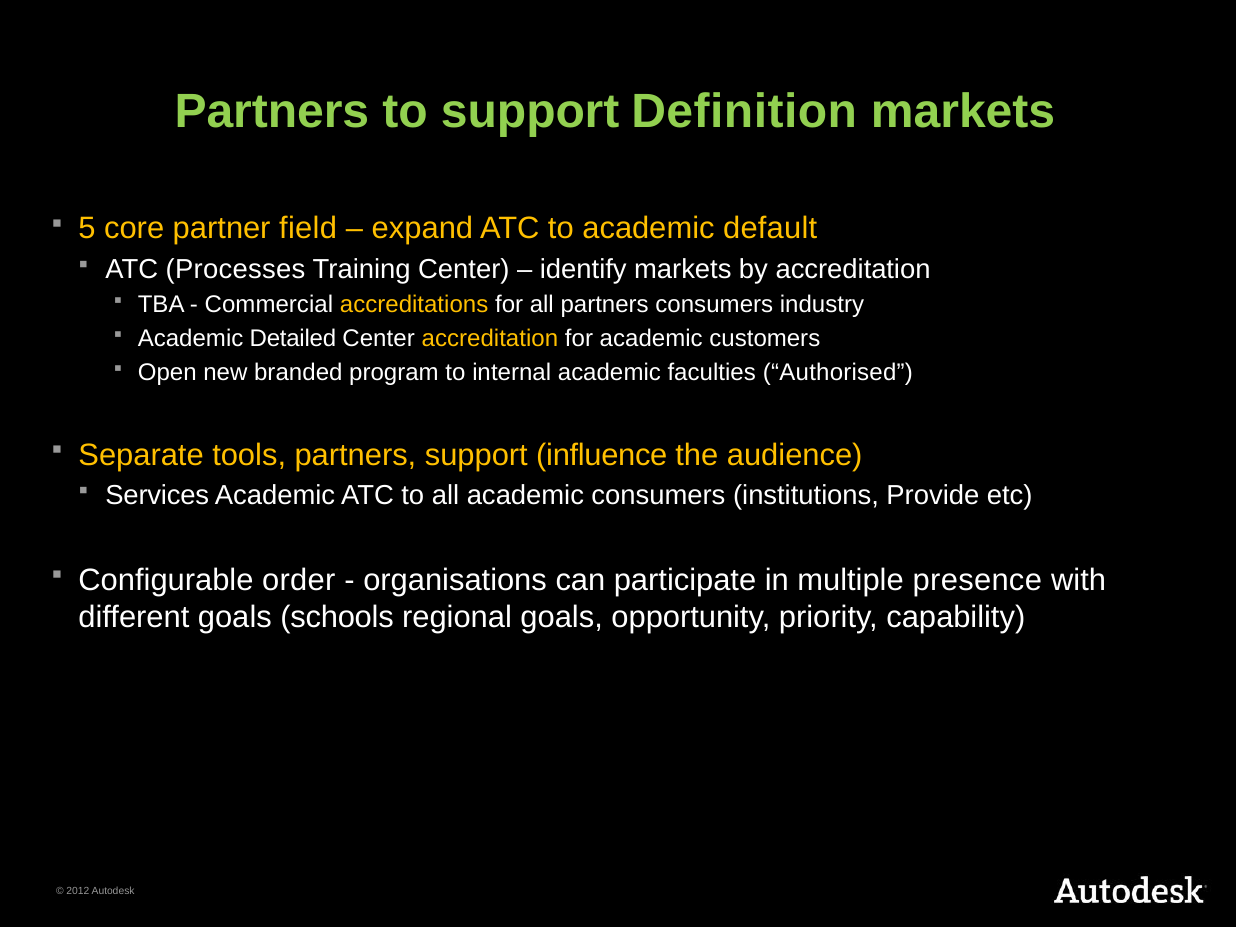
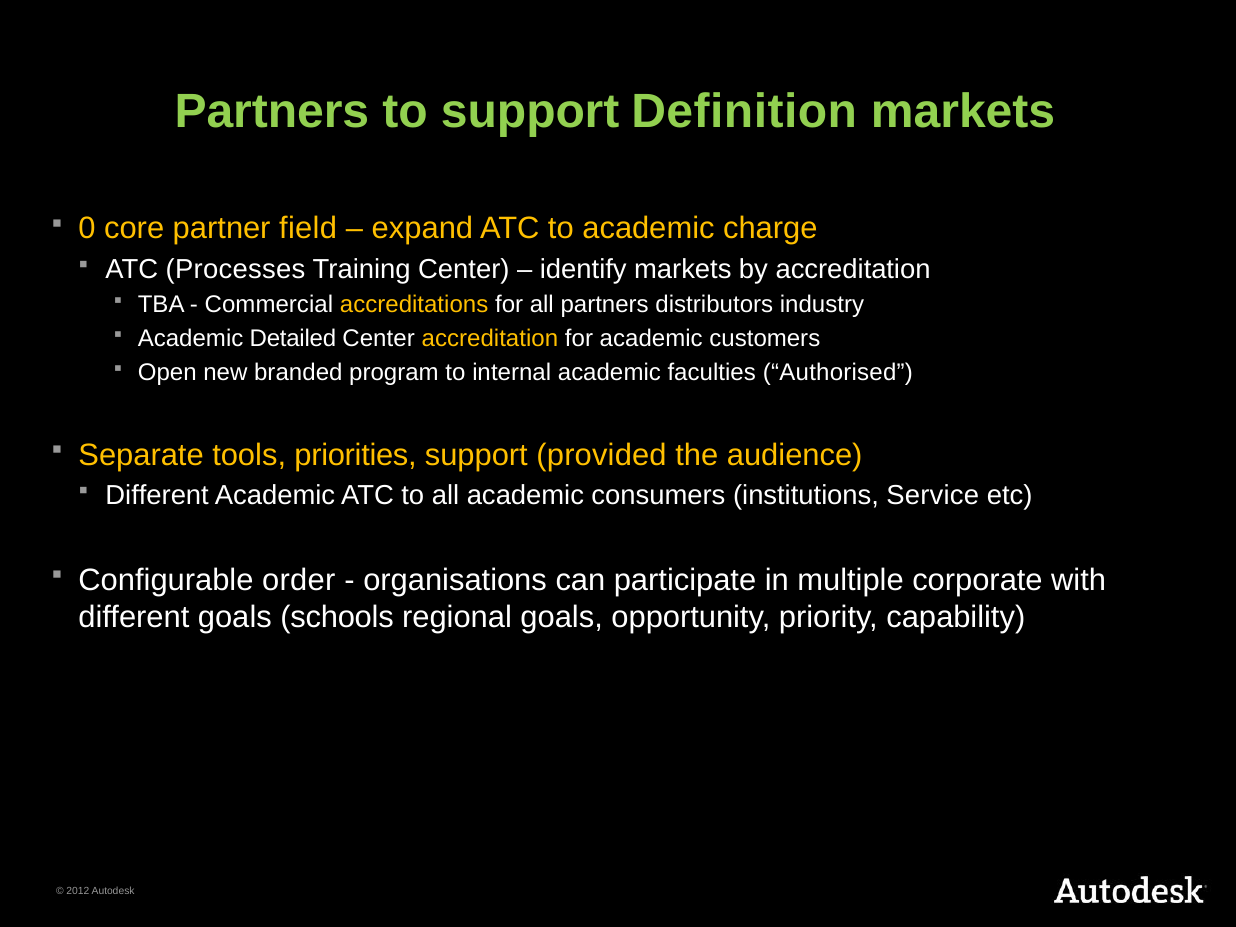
5: 5 -> 0
default: default -> charge
partners consumers: consumers -> distributors
tools partners: partners -> priorities
influence: influence -> provided
Services at (157, 496): Services -> Different
Provide: Provide -> Service
presence: presence -> corporate
